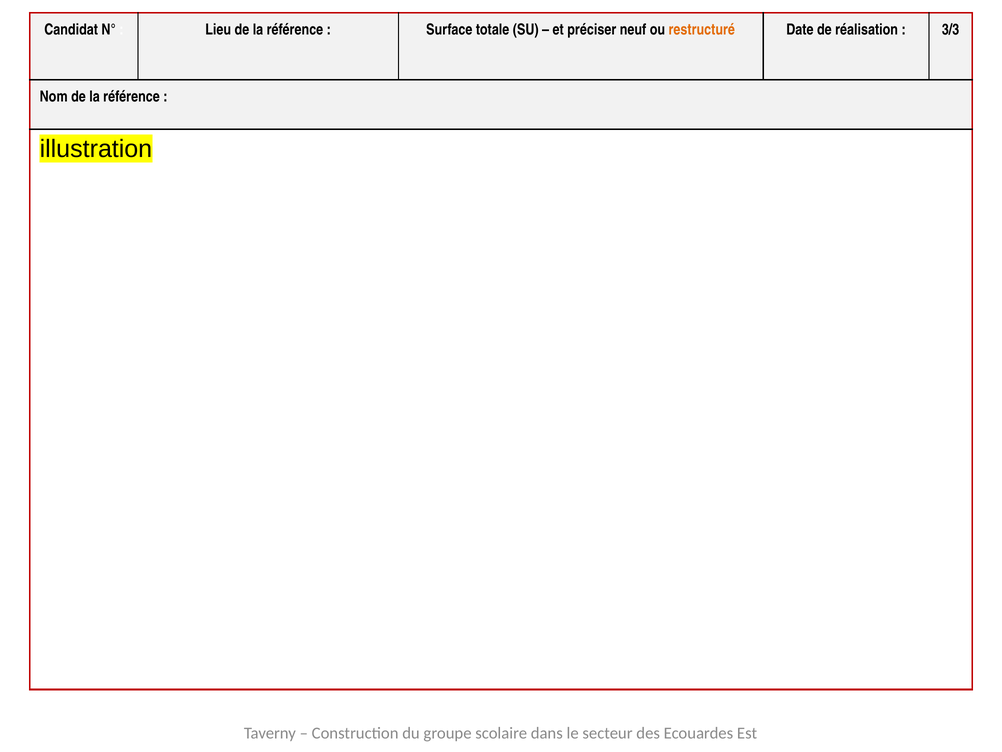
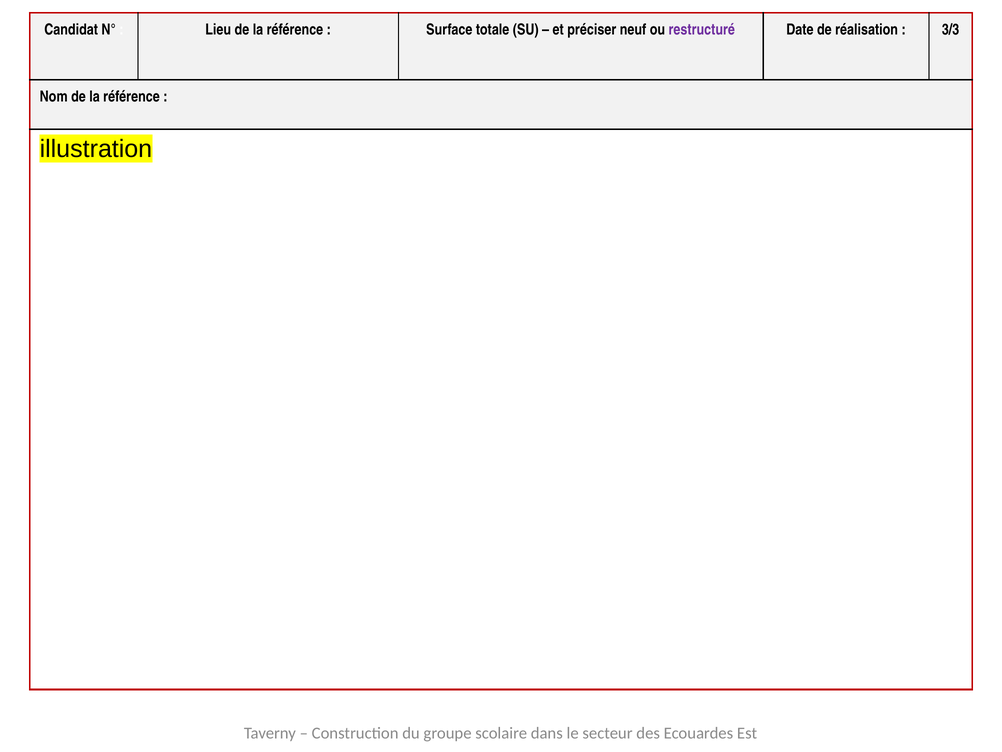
restructuré colour: orange -> purple
